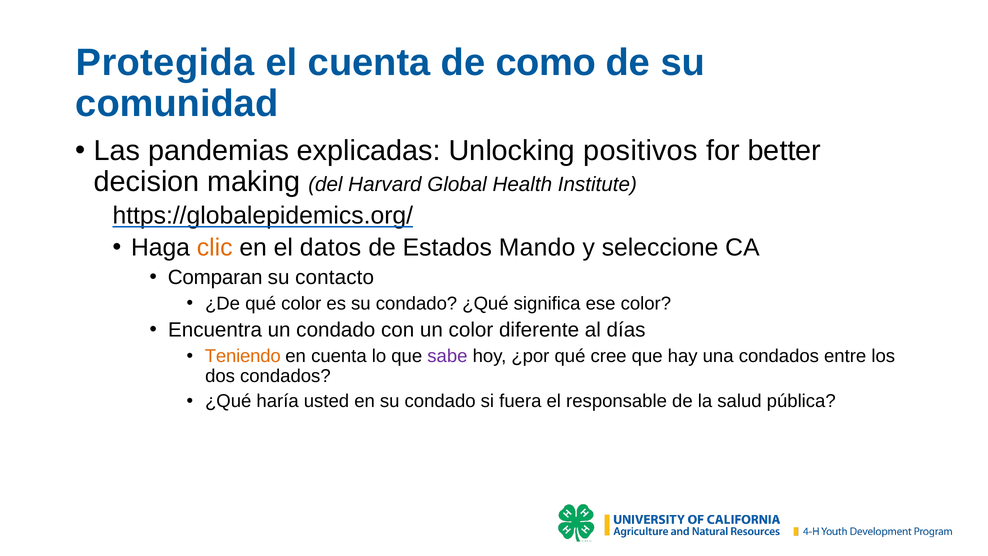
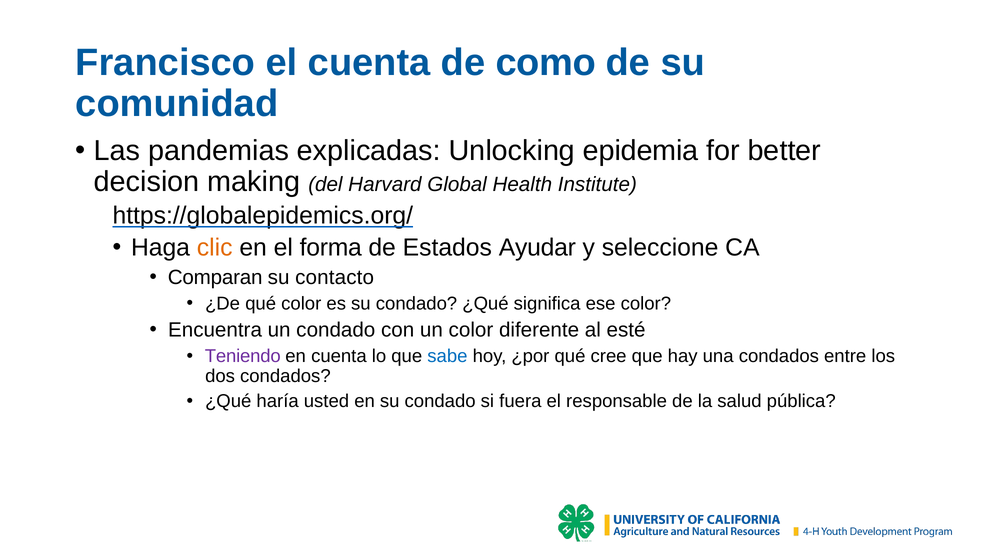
Protegida: Protegida -> Francisco
positivos: positivos -> epidemia
datos: datos -> forma
Mando: Mando -> Ayudar
días: días -> esté
Teniendo colour: orange -> purple
sabe colour: purple -> blue
